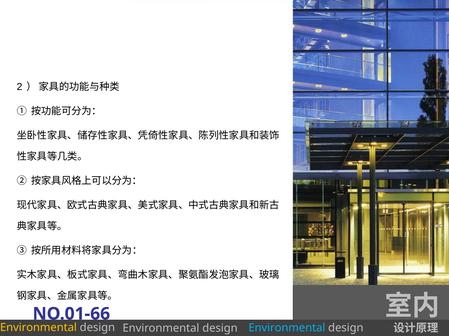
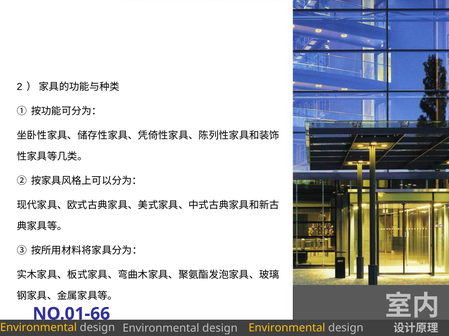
Environmental at (287, 328) colour: light blue -> yellow
